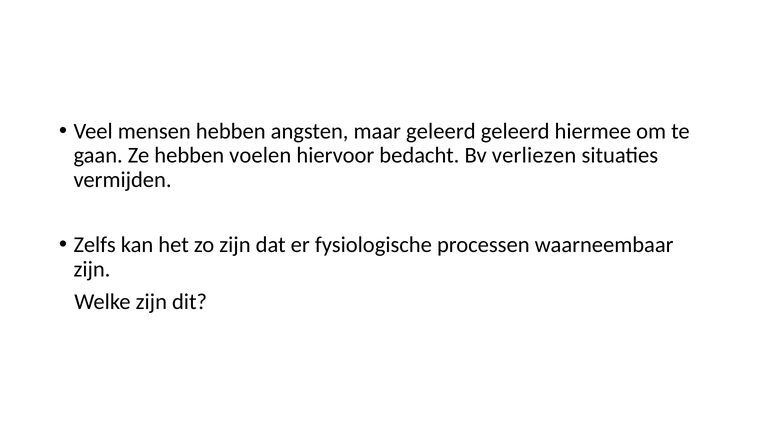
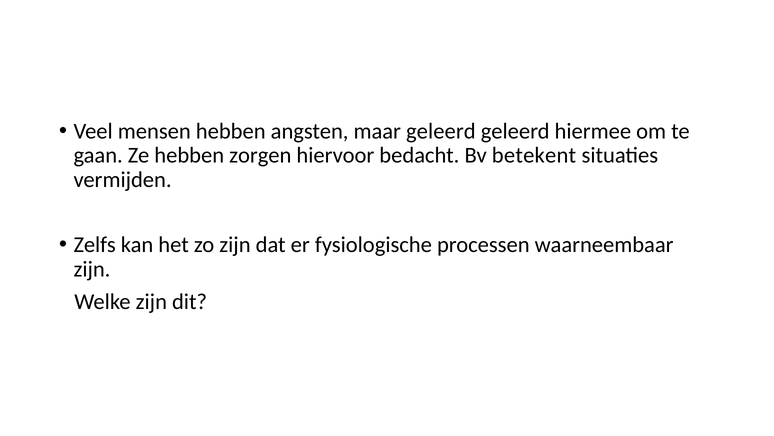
voelen: voelen -> zorgen
verliezen: verliezen -> betekent
